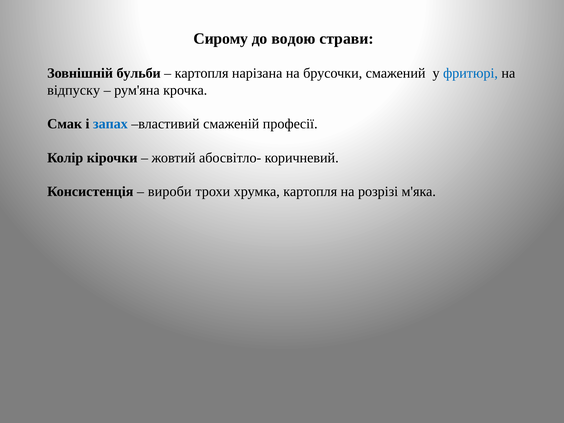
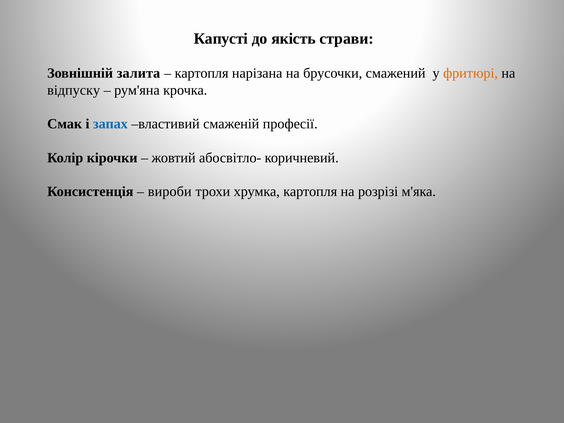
Сирому: Сирому -> Капусті
водою: водою -> якість
бульби: бульби -> залита
фритюрі colour: blue -> orange
